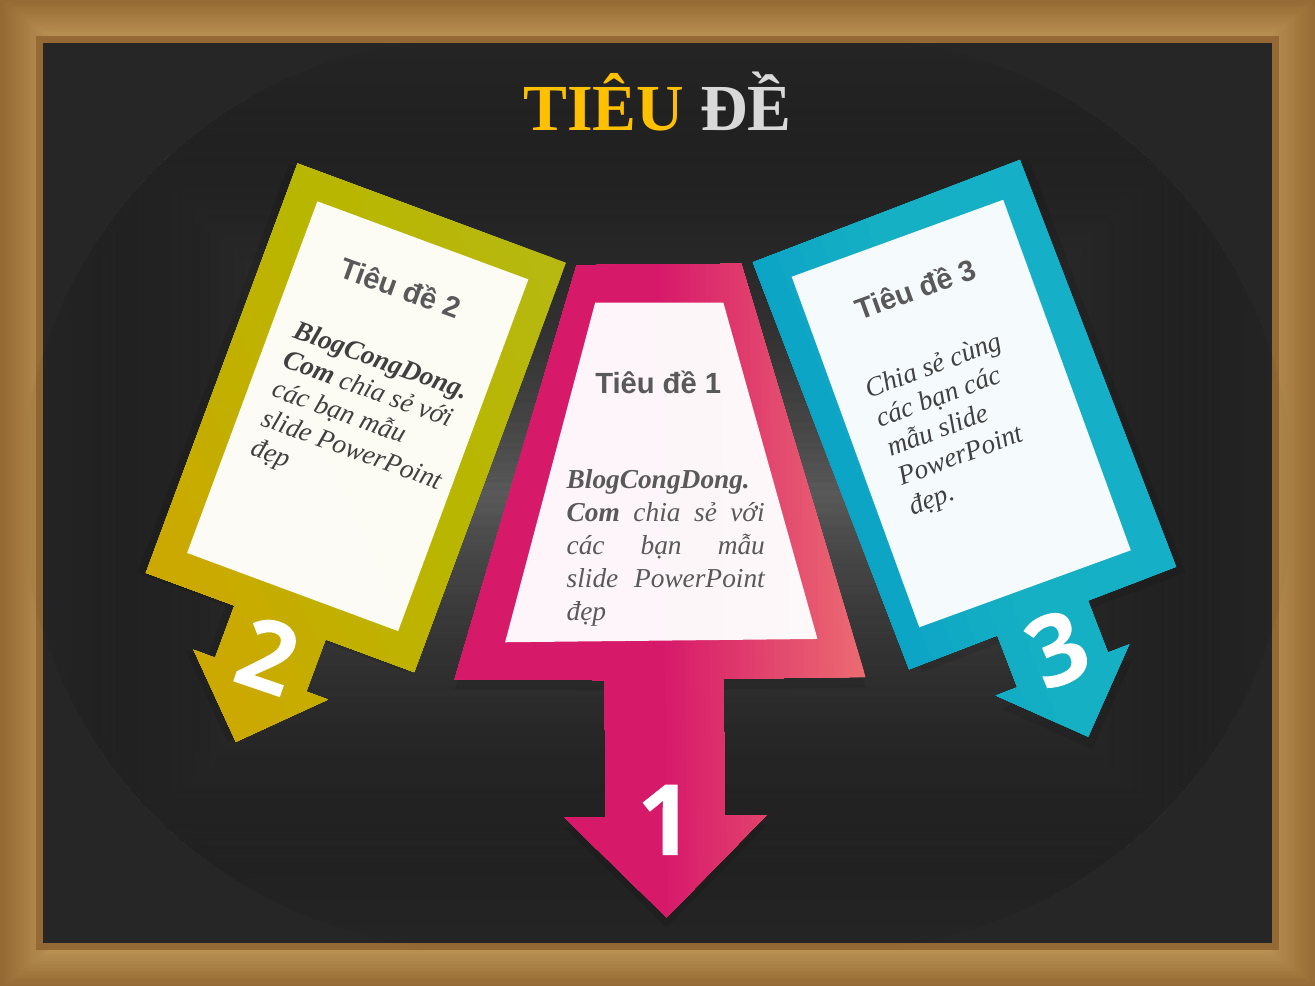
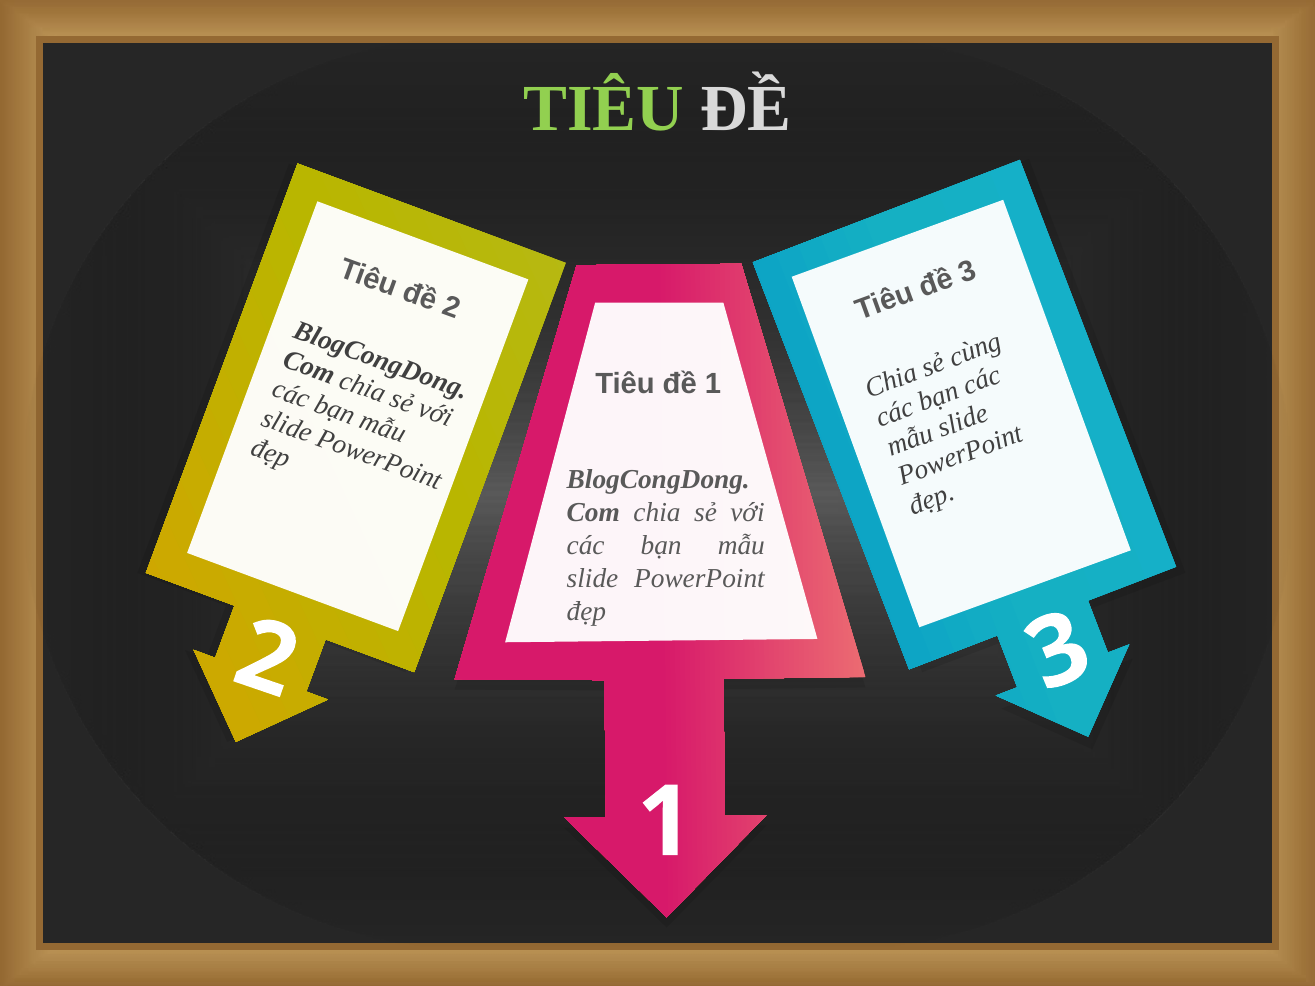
TIÊU at (604, 109) colour: yellow -> light green
